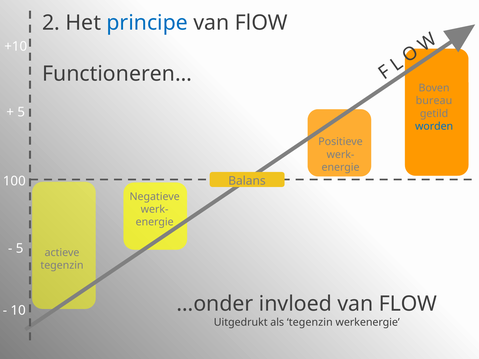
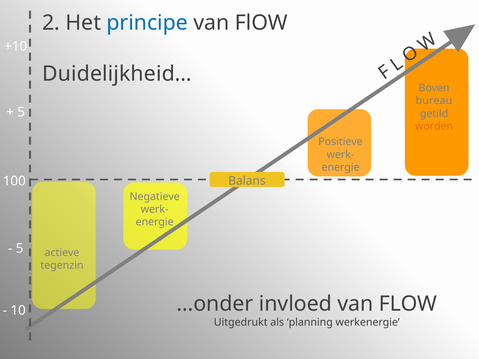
Functioneren…: Functioneren… -> Duidelijkheid…
worden colour: blue -> orange
als tegenzin: tegenzin -> planning
